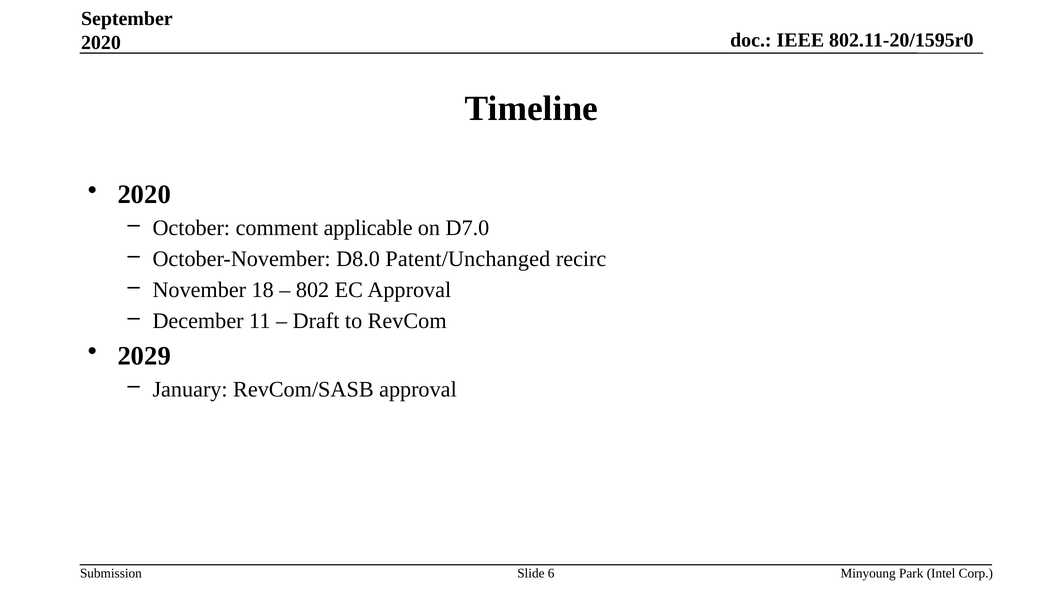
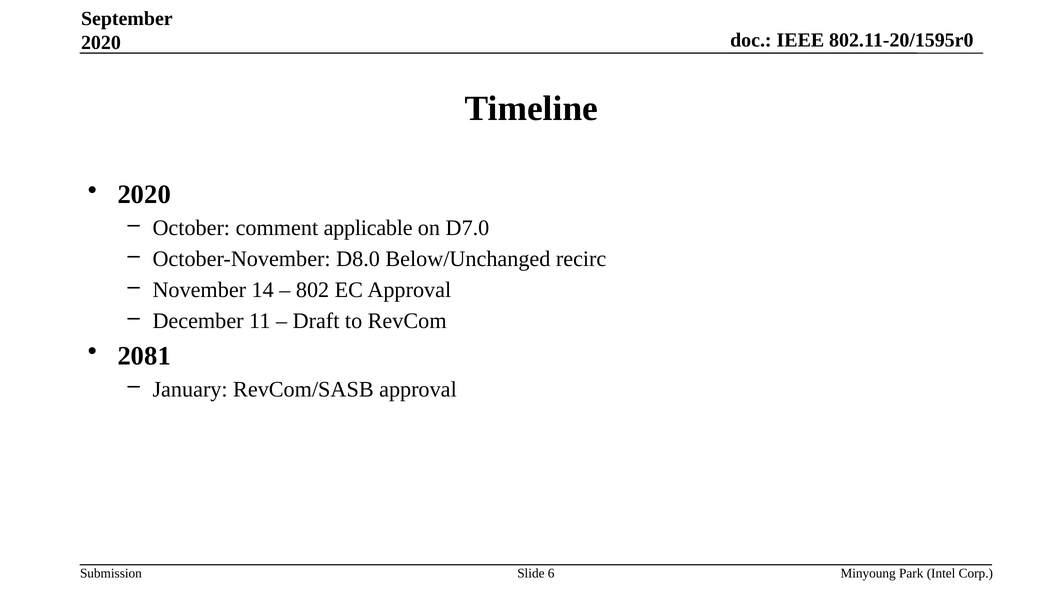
Patent/Unchanged: Patent/Unchanged -> Below/Unchanged
18: 18 -> 14
2029: 2029 -> 2081
